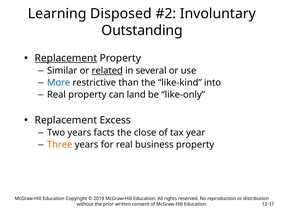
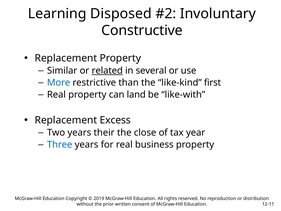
Outstanding: Outstanding -> Constructive
Replacement at (66, 58) underline: present -> none
into: into -> first
like-only: like-only -> like-with
facts: facts -> their
Three colour: orange -> blue
